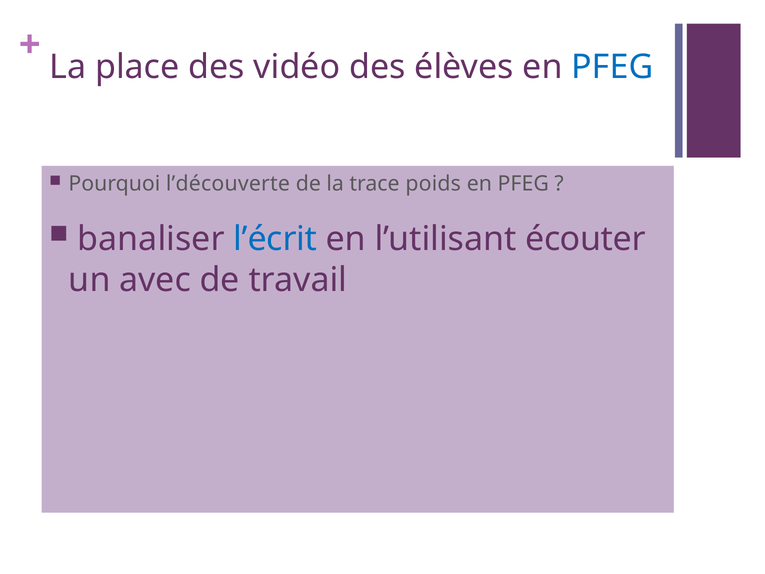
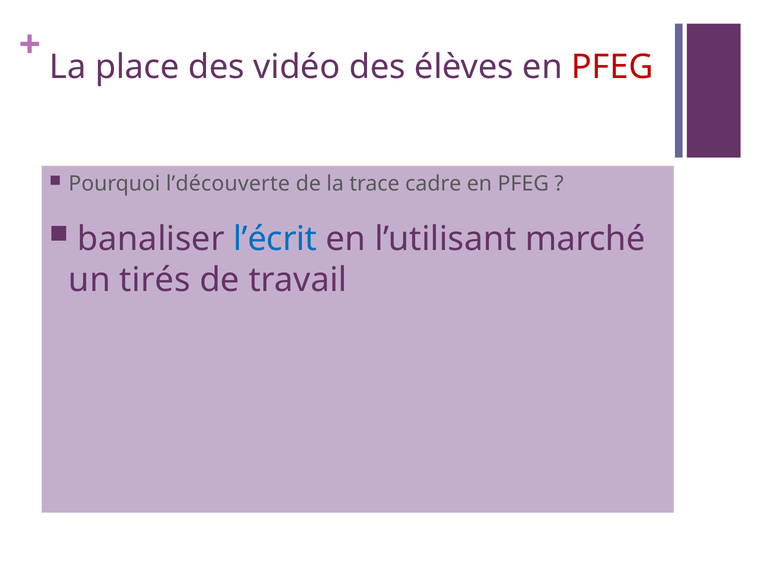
PFEG at (612, 67) colour: blue -> red
poids: poids -> cadre
écouter: écouter -> marché
avec: avec -> tirés
